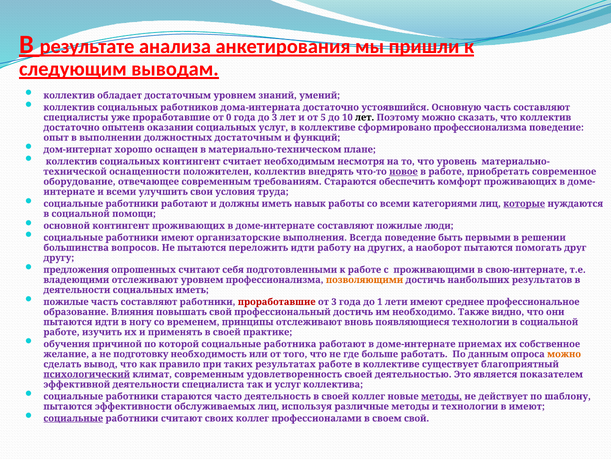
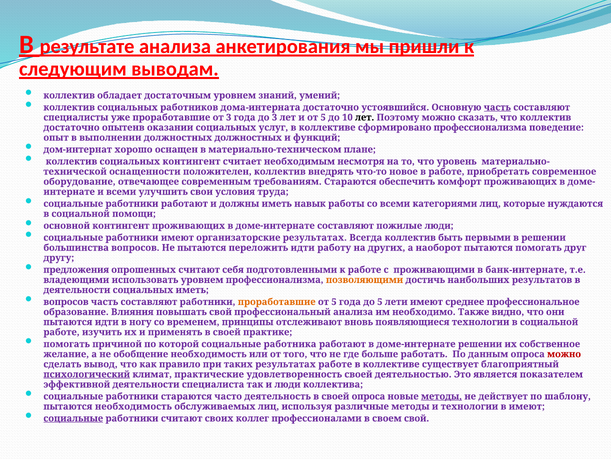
часть at (497, 107) underline: none -> present
от 0: 0 -> 3
должностных достаточным: достаточным -> должностных
новое underline: present -> none
которые underline: present -> none
организаторские выполнения: выполнения -> результатах
Всегда поведение: поведение -> коллектив
свою-интернате: свою-интернате -> банк-интернате
владеющими отслеживают: отслеживают -> использовать
пожилые at (66, 301): пожилые -> вопросов
проработавшие at (277, 301) colour: red -> orange
3 at (334, 301): 3 -> 5
до 1: 1 -> 5
профессиональный достичь: достичь -> анализа
обучения at (67, 344): обучения -> помогать
доме-интернате приемах: приемах -> решении
подготовку: подготовку -> обобщение
можно at (564, 354) colour: orange -> red
климат современным: современным -> практические
и услуг: услуг -> люди
своей коллег: коллег -> опроса
пытаются эффективности: эффективности -> необходимость
